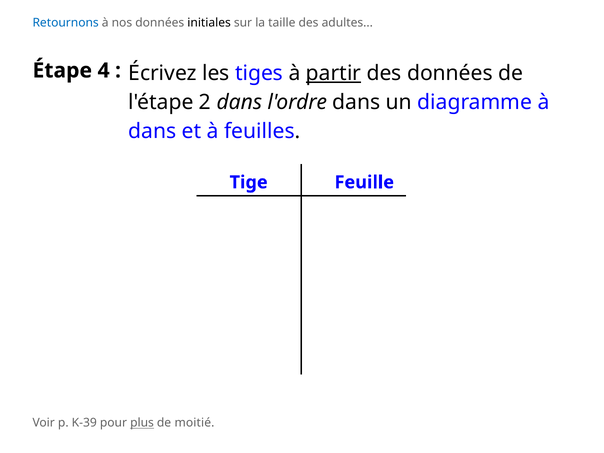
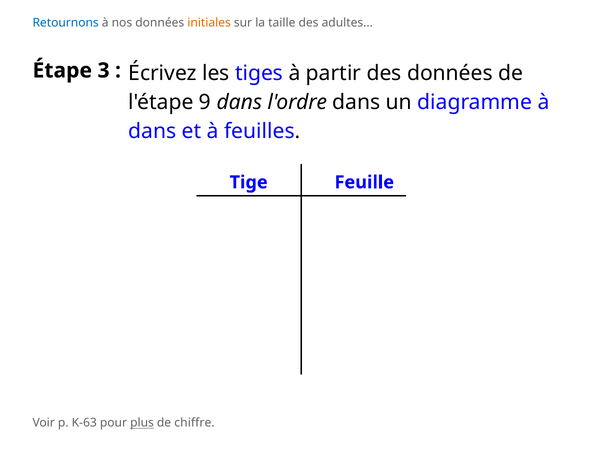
initiales colour: black -> orange
4: 4 -> 3
partir underline: present -> none
2: 2 -> 9
K-39: K-39 -> K-63
moitié: moitié -> chiffre
